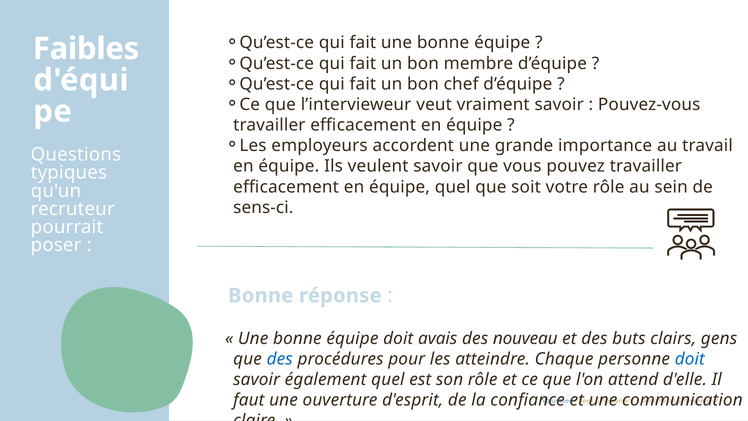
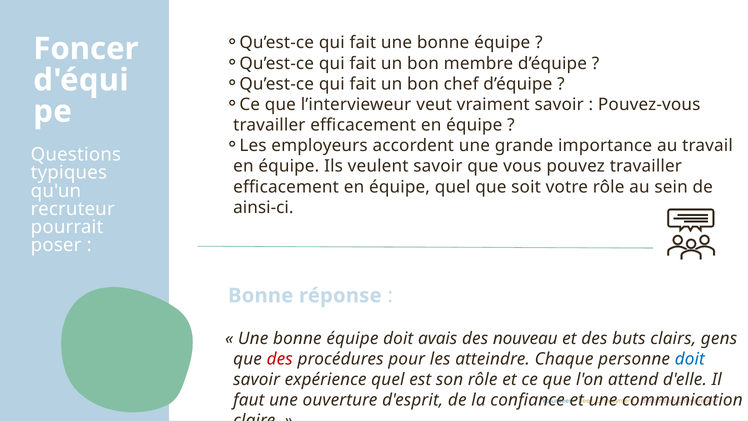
Faibles: Faibles -> Foncer
sens-ci: sens-ci -> ainsi-ci
des at (280, 359) colour: blue -> red
également: également -> expérience
